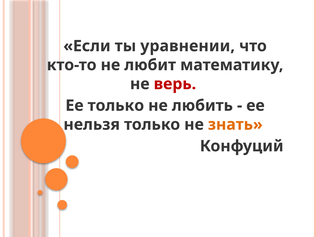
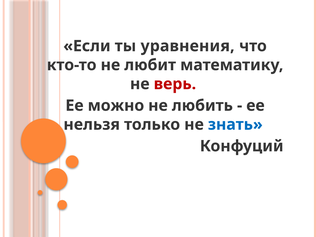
уравнении: уравнении -> уравнения
Ее только: только -> можно
знать colour: orange -> blue
